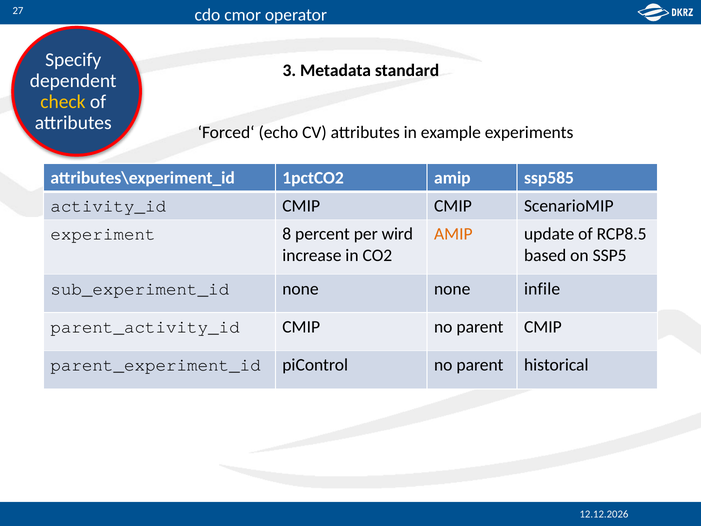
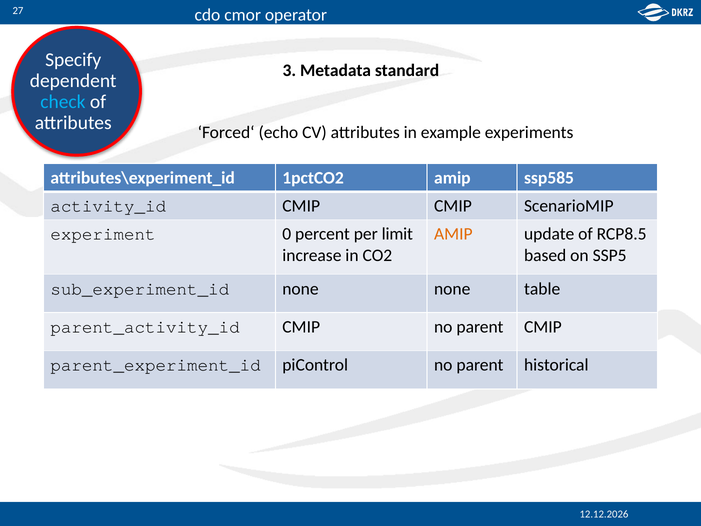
check colour: yellow -> light blue
8: 8 -> 0
wird: wird -> limit
infile: infile -> table
